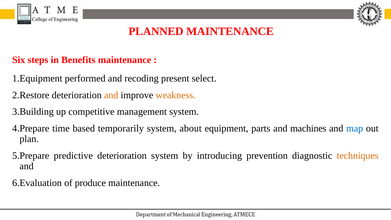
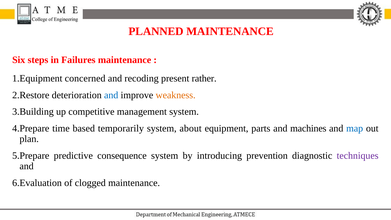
Benefits: Benefits -> Failures
performed: performed -> concerned
select: select -> rather
and at (111, 95) colour: orange -> blue
predictive deterioration: deterioration -> consequence
techniques colour: orange -> purple
produce: produce -> clogged
